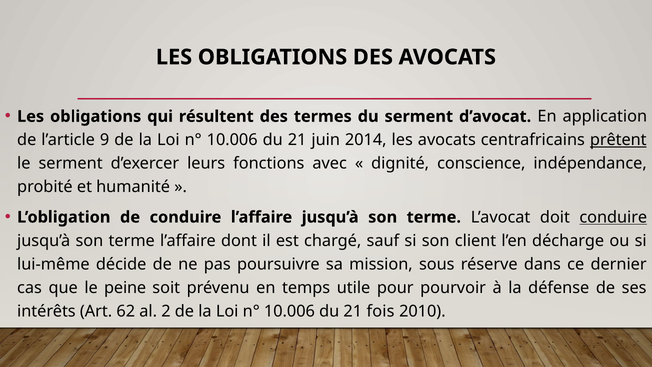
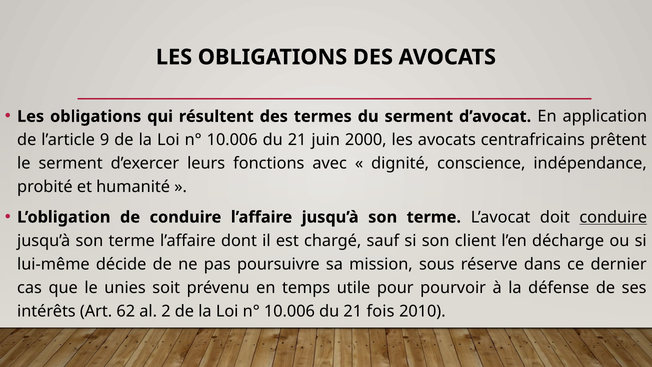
2014: 2014 -> 2000
prêtent underline: present -> none
peine: peine -> unies
